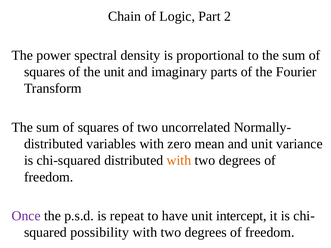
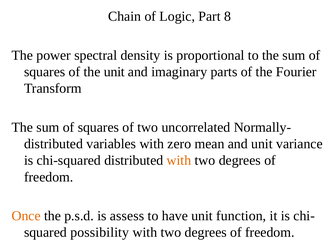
2: 2 -> 8
Once colour: purple -> orange
repeat: repeat -> assess
intercept: intercept -> function
